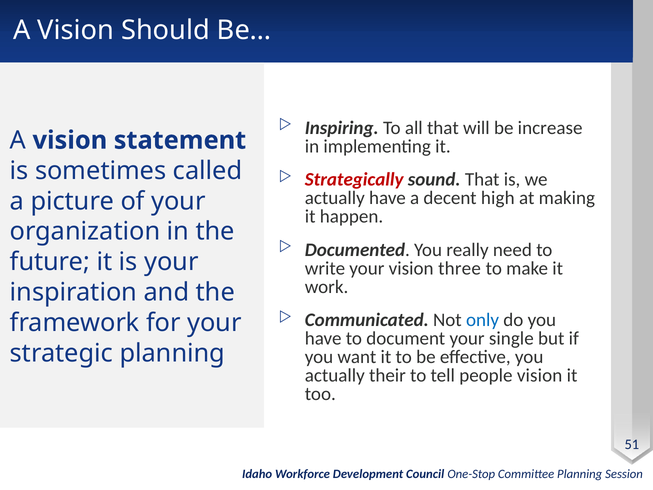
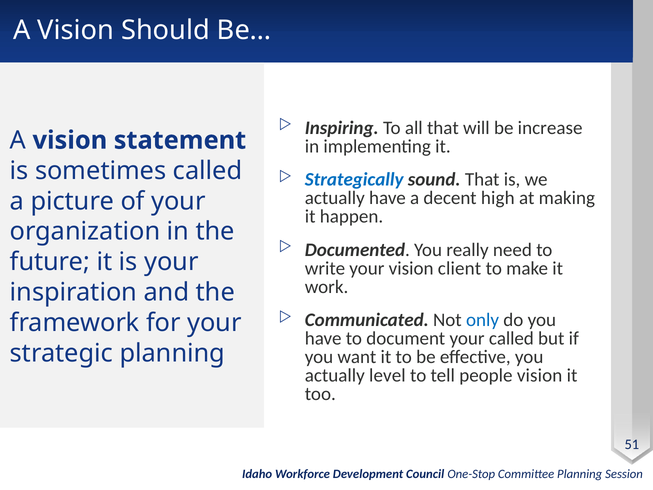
Strategically colour: red -> blue
three: three -> client
your single: single -> called
their: their -> level
